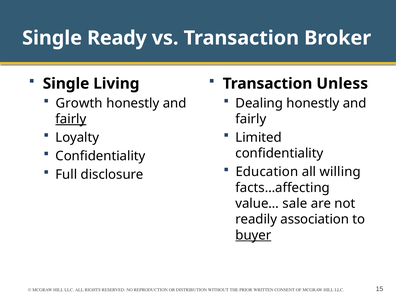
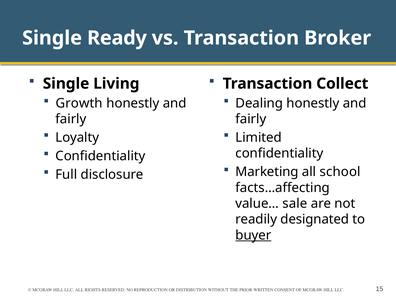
Unless: Unless -> Collect
fairly at (71, 119) underline: present -> none
Education: Education -> Marketing
willing: willing -> school
association: association -> designated
